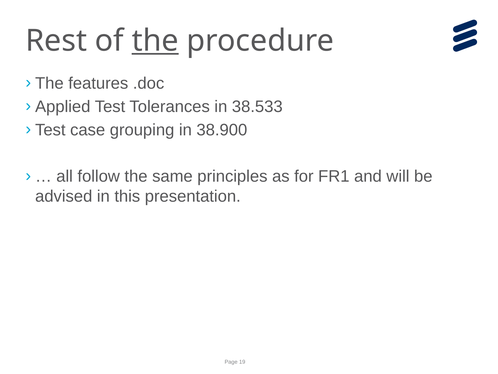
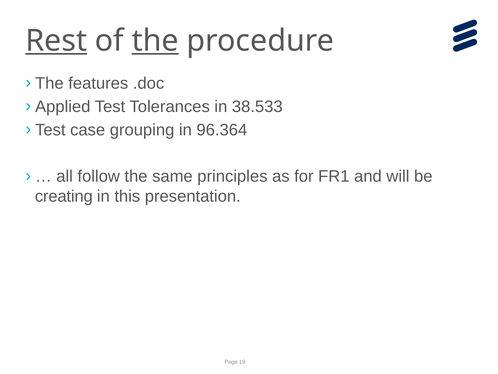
Rest underline: none -> present
38.900: 38.900 -> 96.364
advised: advised -> creating
